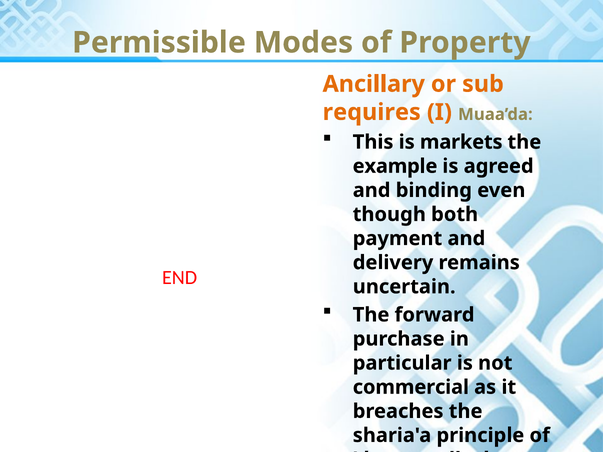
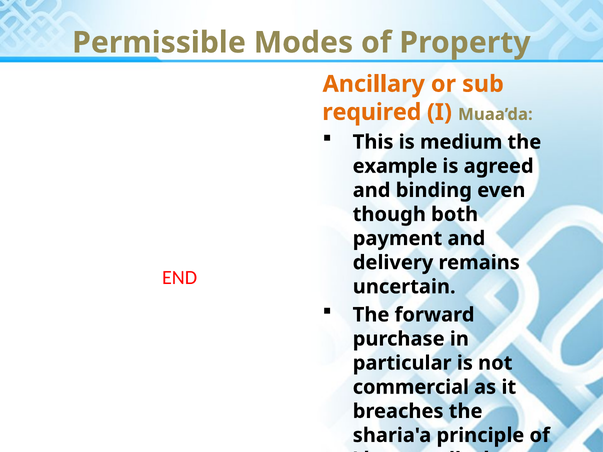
requires: requires -> required
markets: markets -> medium
